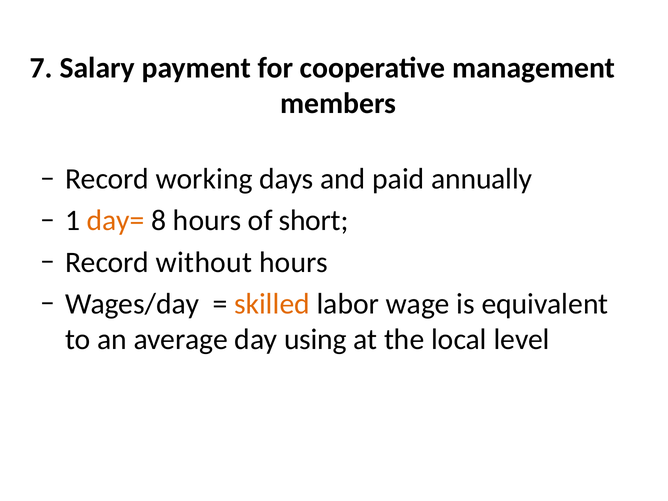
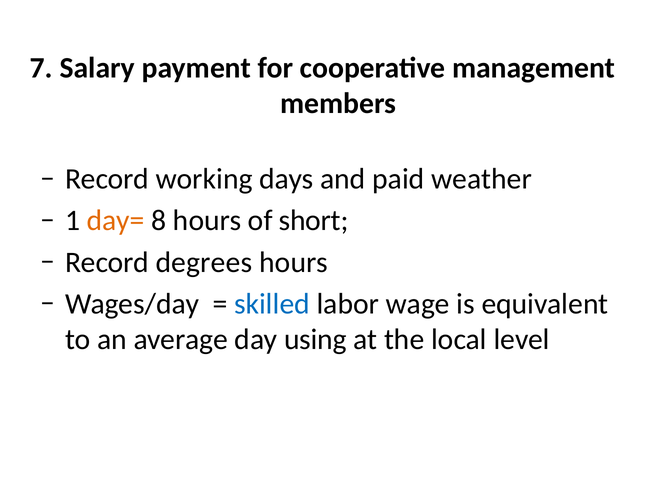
annually: annually -> weather
without: without -> degrees
skilled colour: orange -> blue
